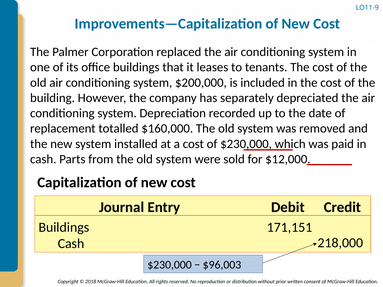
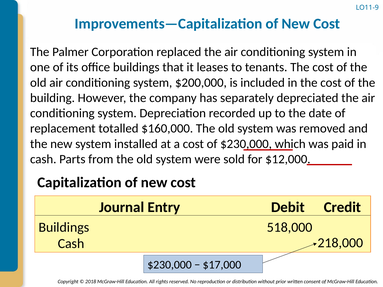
171,151: 171,151 -> 518,000
$96,003: $96,003 -> $17,000
